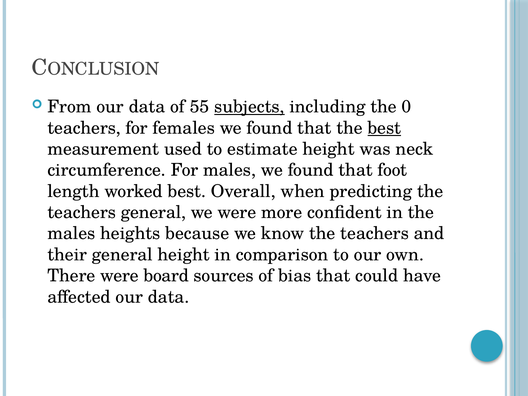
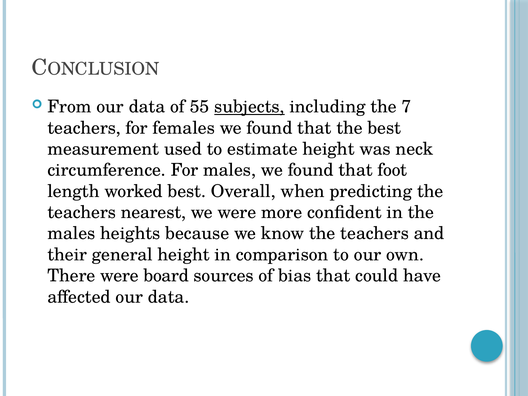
0: 0 -> 7
best at (384, 128) underline: present -> none
teachers general: general -> nearest
